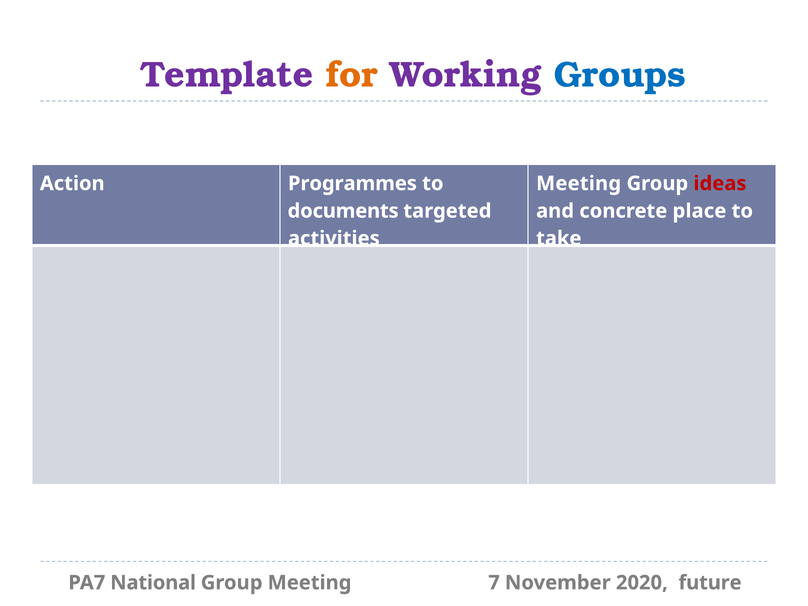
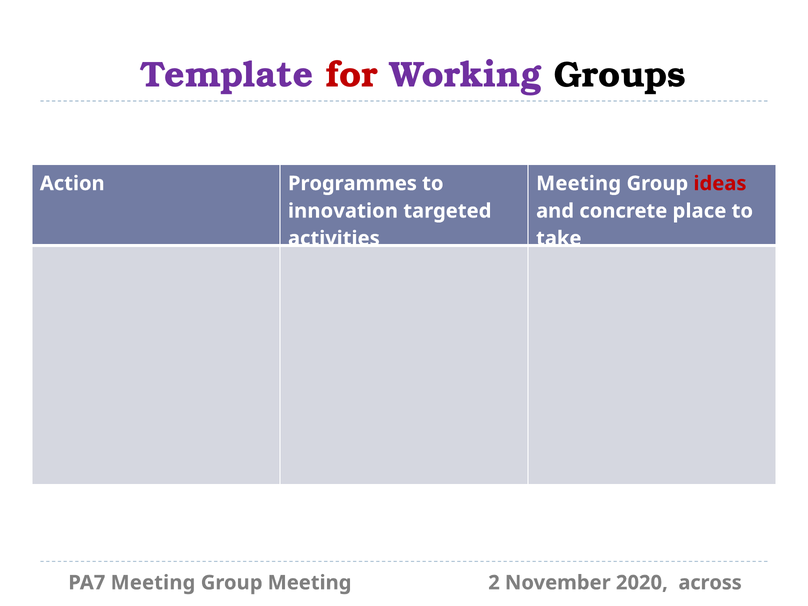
for colour: orange -> red
Groups colour: blue -> black
documents: documents -> innovation
PA7 National: National -> Meeting
7: 7 -> 2
future: future -> across
